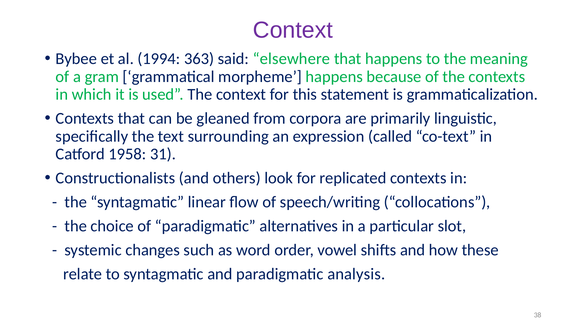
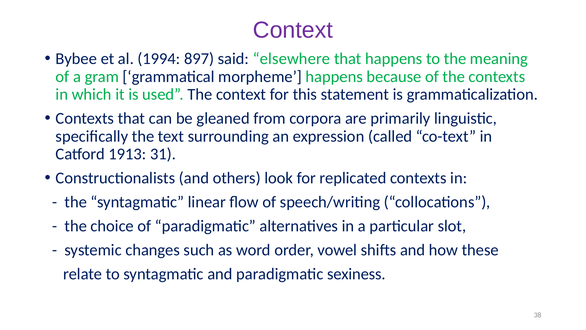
363: 363 -> 897
1958: 1958 -> 1913
analysis: analysis -> sexiness
